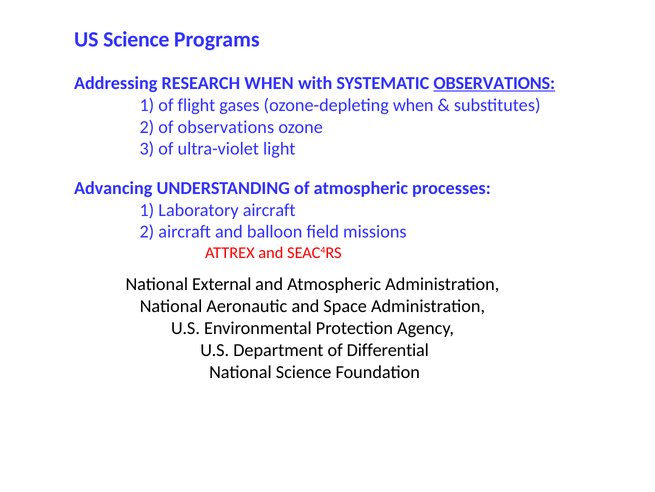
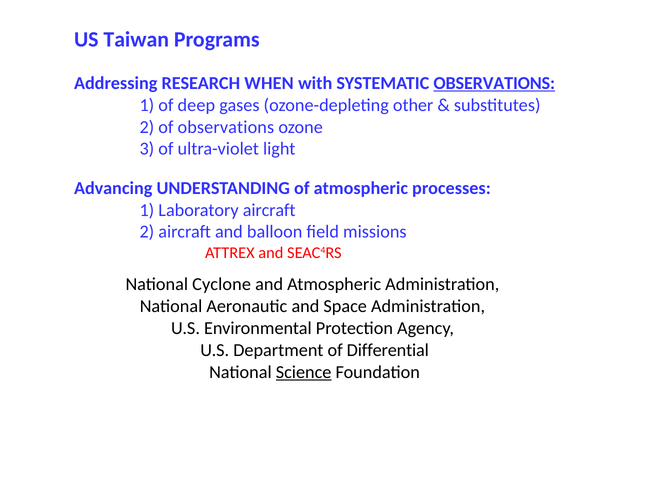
US Science: Science -> Taiwan
flight: flight -> deep
ozone-depleting when: when -> other
External: External -> Cyclone
Science at (304, 371) underline: none -> present
